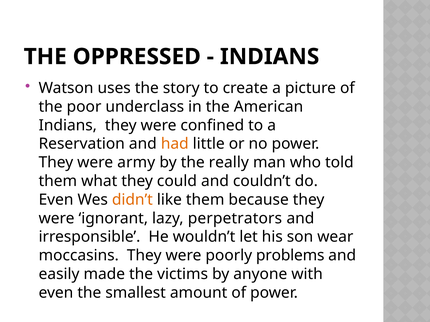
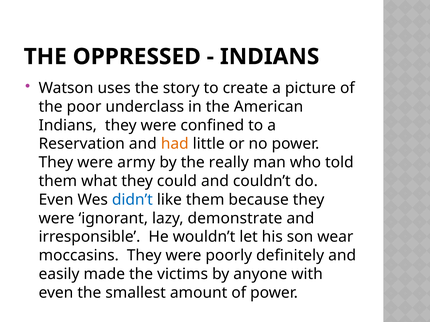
didn’t colour: orange -> blue
perpetrators: perpetrators -> demonstrate
problems: problems -> definitely
